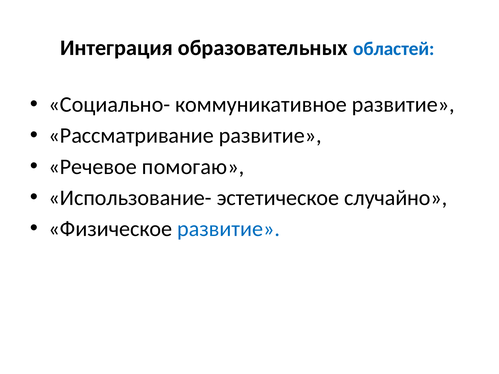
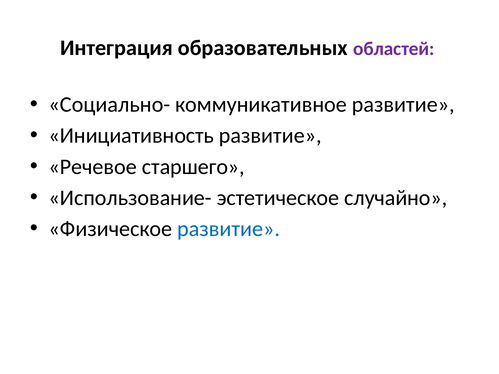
областей colour: blue -> purple
Рассматривание: Рассматривание -> Инициативность
помогаю: помогаю -> старшего
